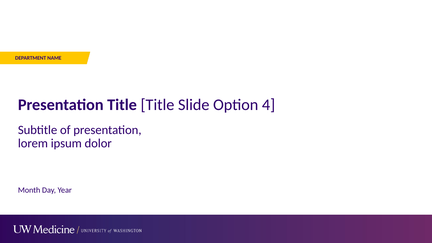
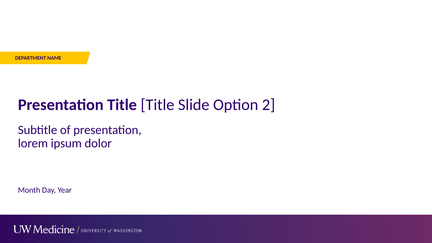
4: 4 -> 2
